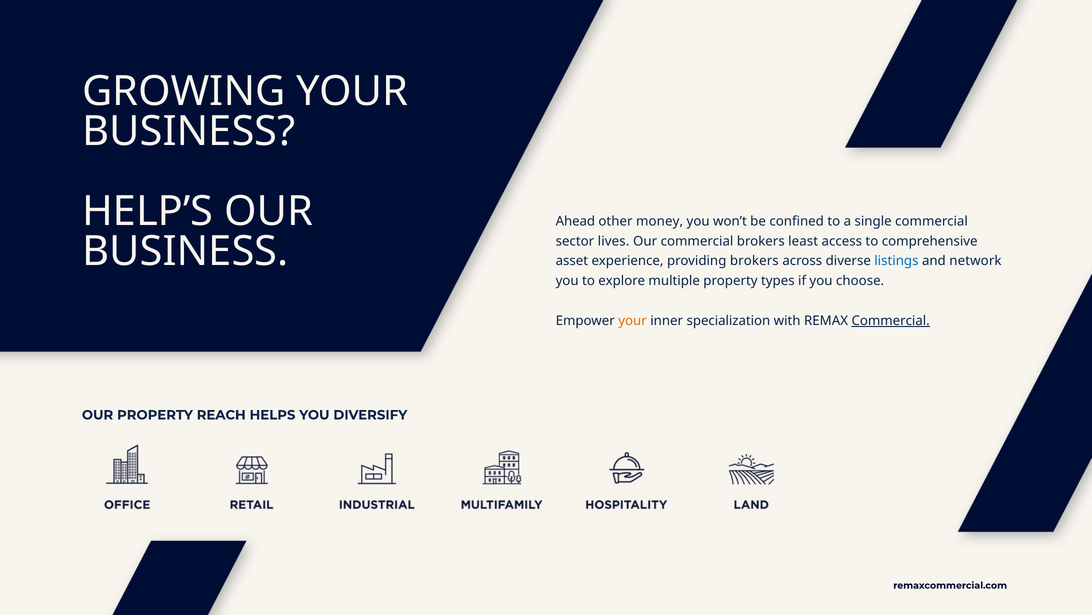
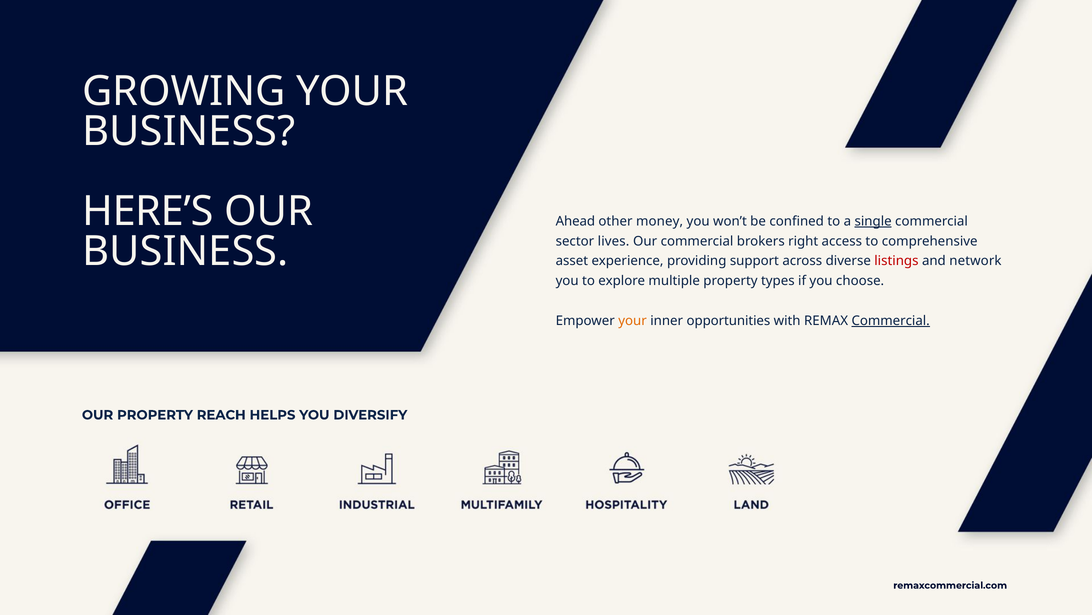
HELP’S: HELP’S -> HERE’S
single underline: none -> present
least: least -> right
providing brokers: brokers -> support
listings colour: blue -> red
specialization: specialization -> opportunities
